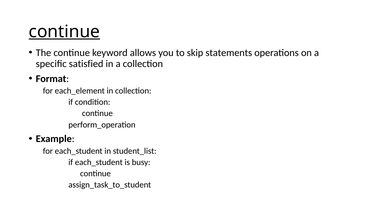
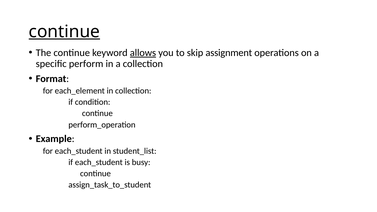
allows underline: none -> present
statements: statements -> assignment
satisfied: satisfied -> perform
